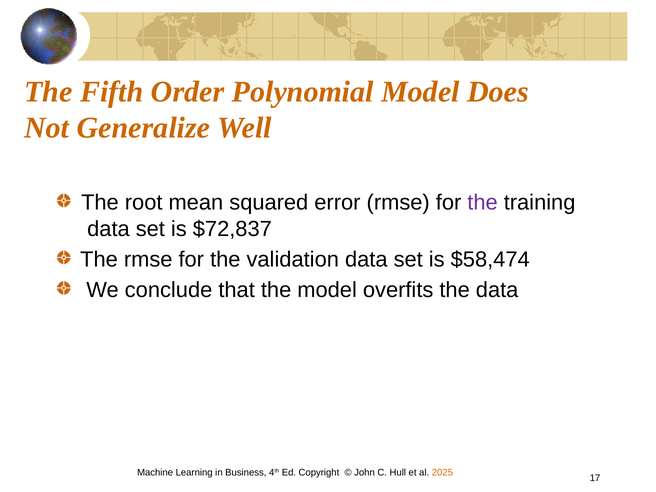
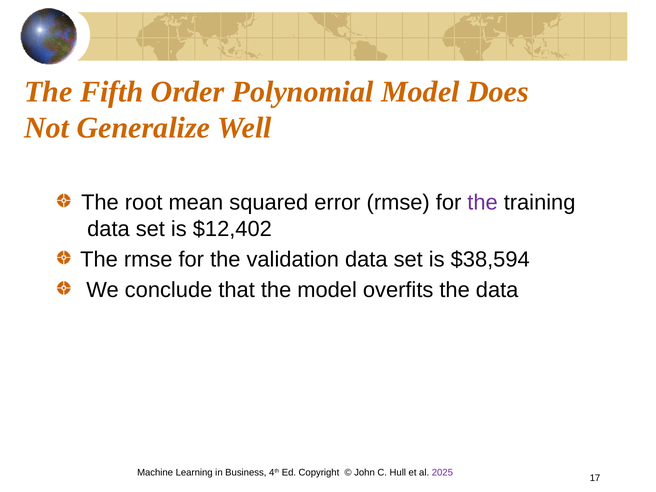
$72,837: $72,837 -> $12,402
$58,474: $58,474 -> $38,594
2025 colour: orange -> purple
